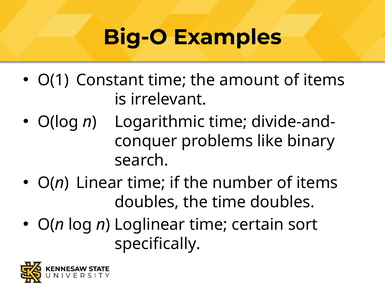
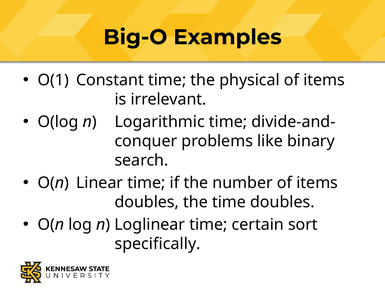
amount: amount -> physical
